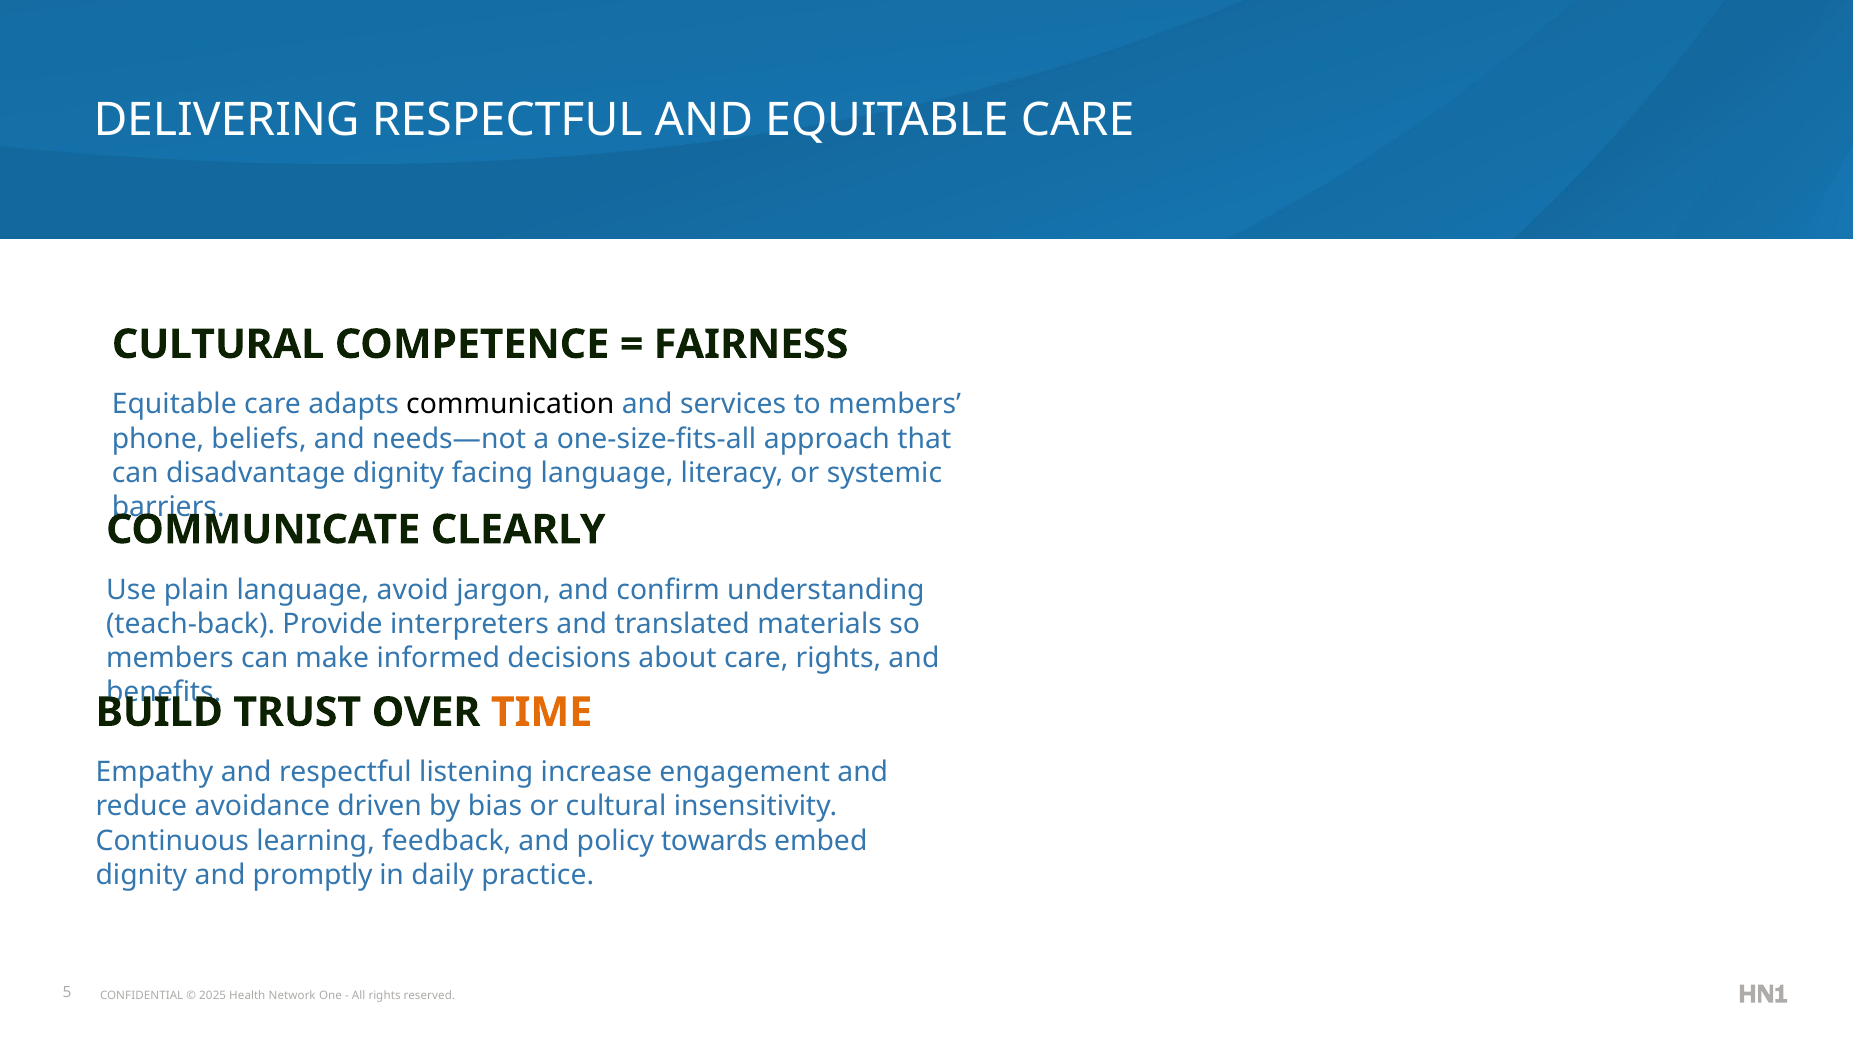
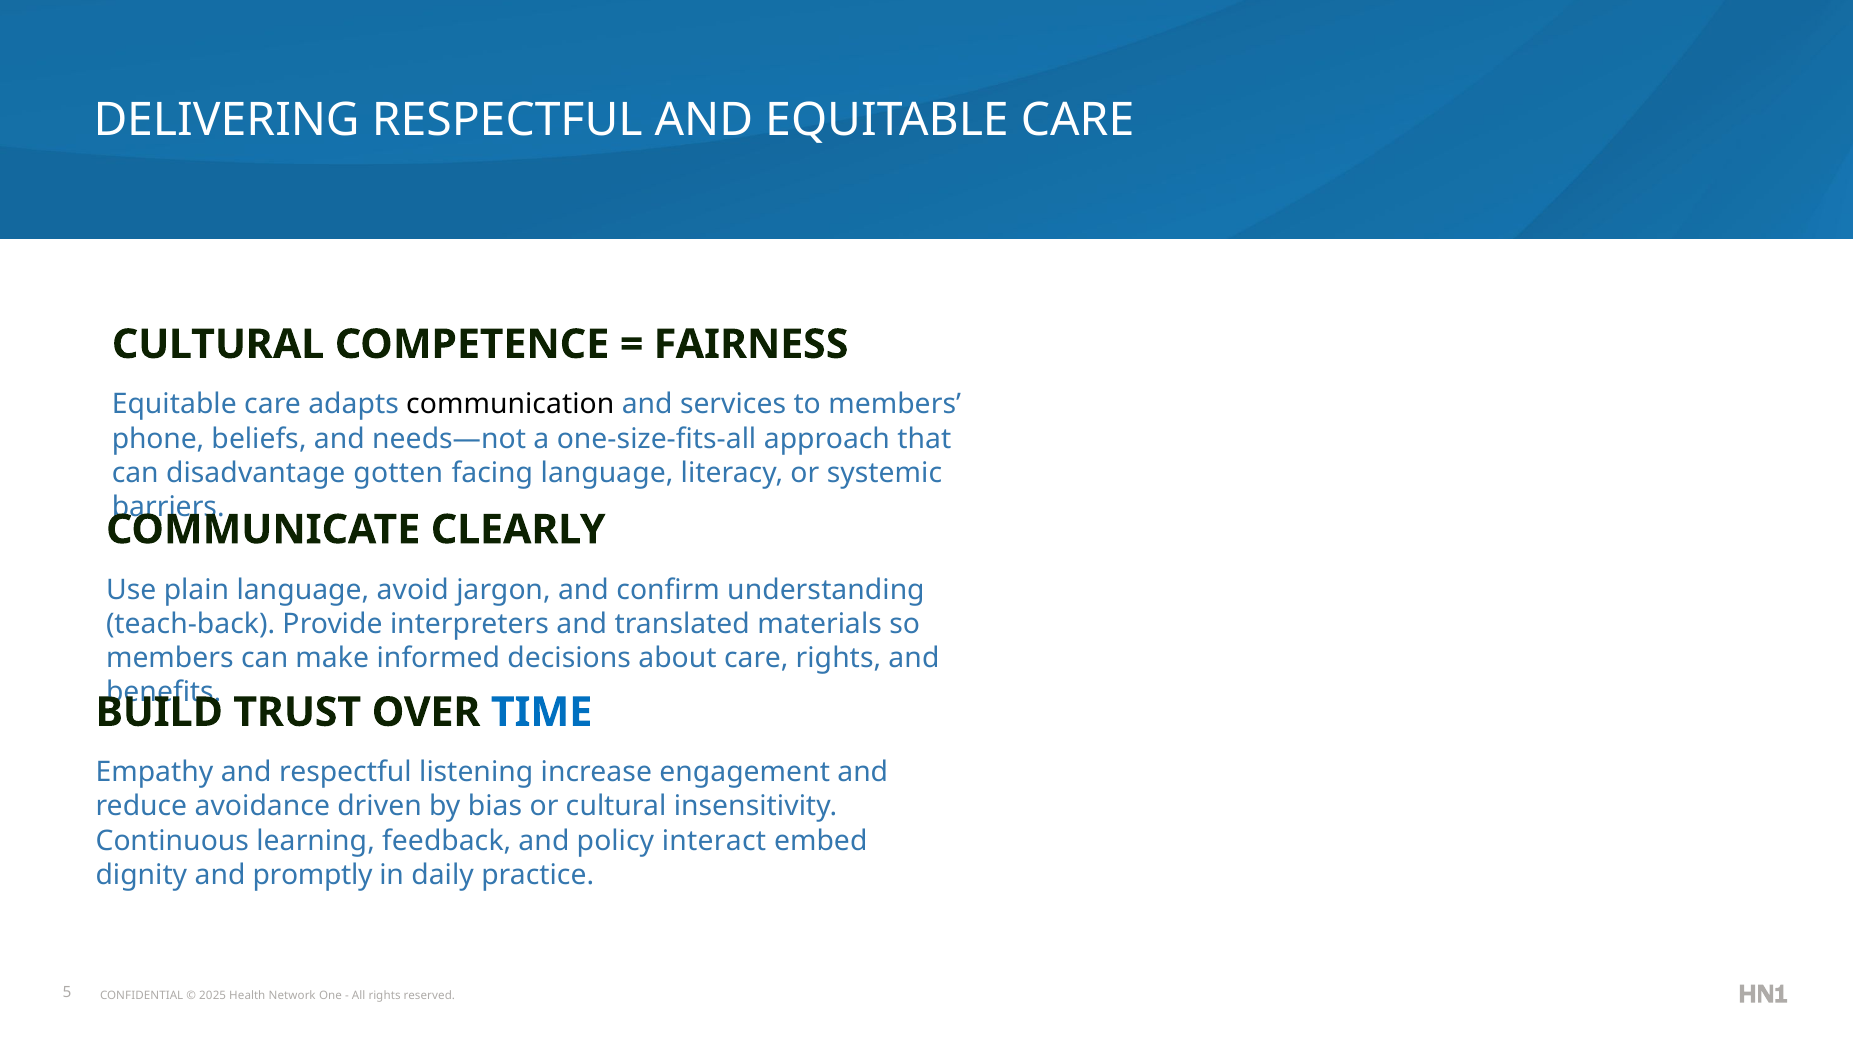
disadvantage dignity: dignity -> gotten
TIME colour: orange -> blue
towards: towards -> interact
